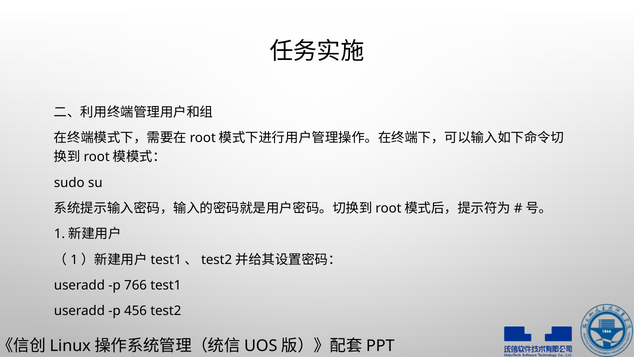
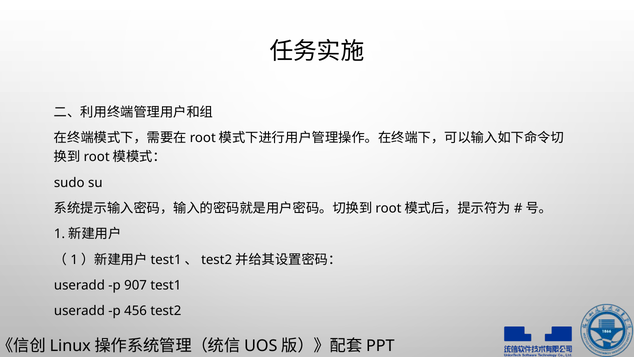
766: 766 -> 907
